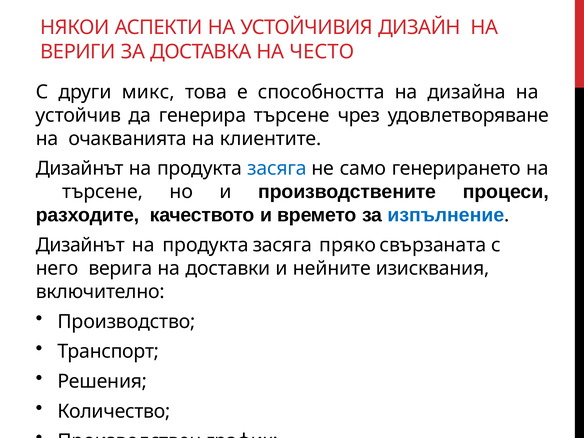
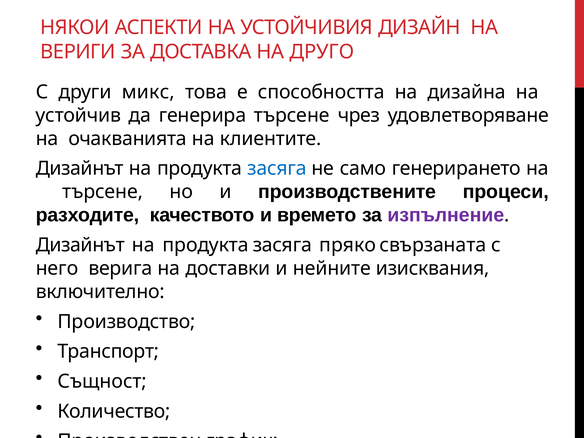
ЧЕСТО: ЧЕСТО -> ДРУГО
изпълнение colour: blue -> purple
Решения: Решения -> Същност
